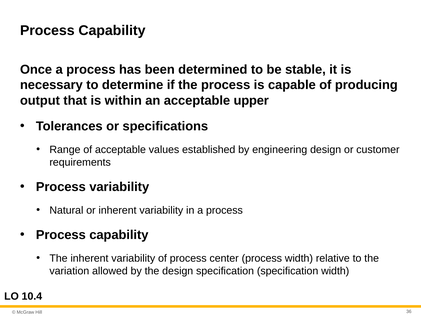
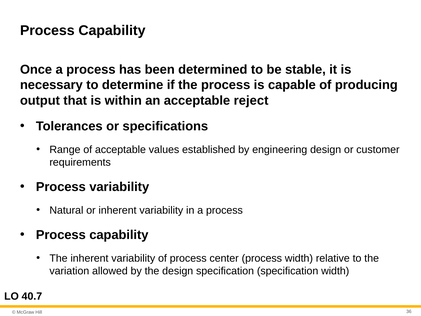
upper: upper -> reject
10.4: 10.4 -> 40.7
